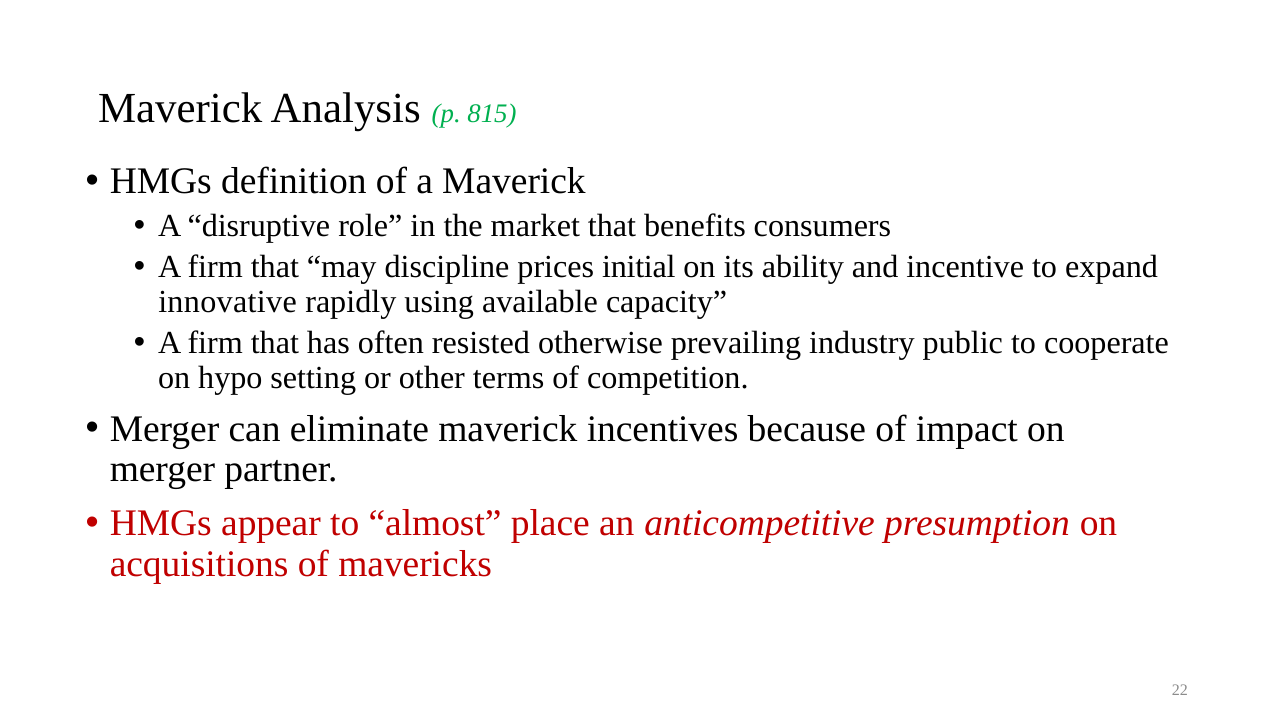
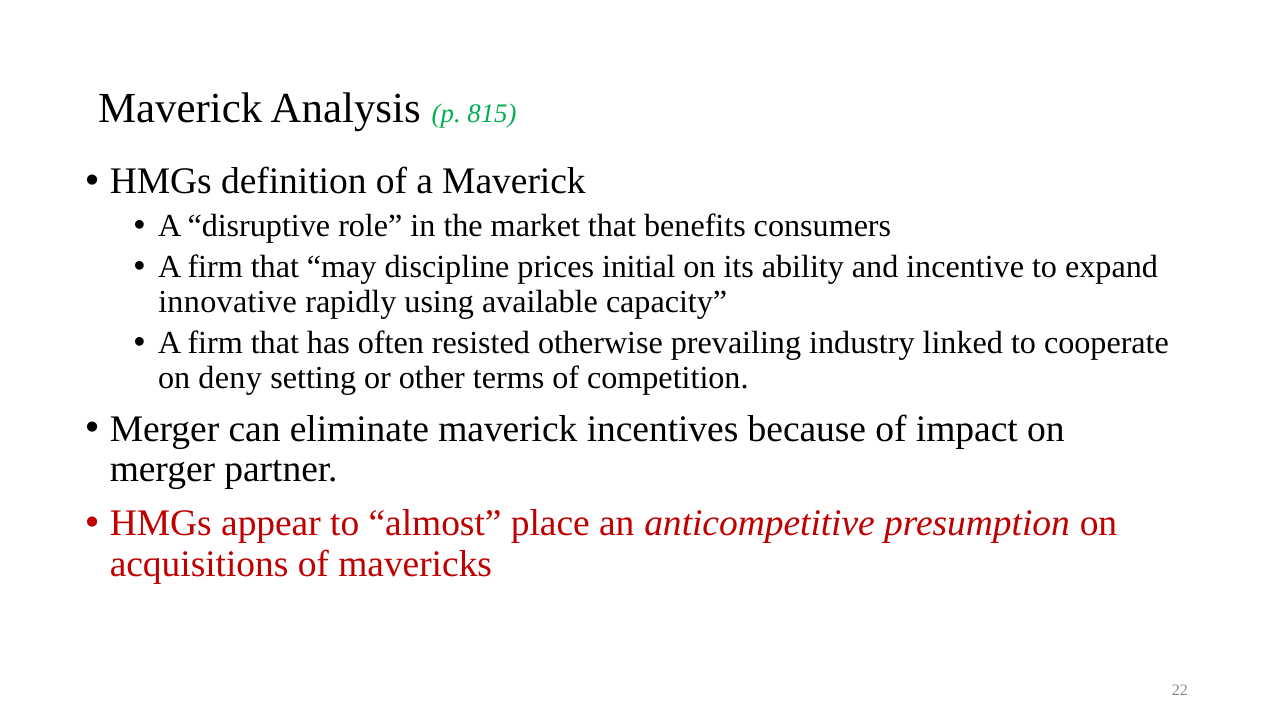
public: public -> linked
hypo: hypo -> deny
